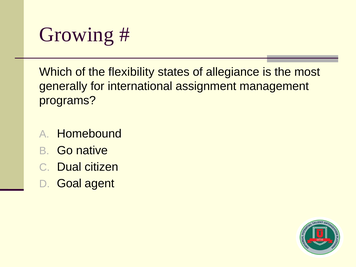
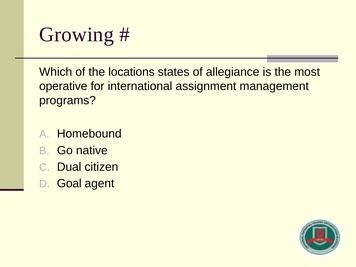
flexibility: flexibility -> locations
generally: generally -> operative
